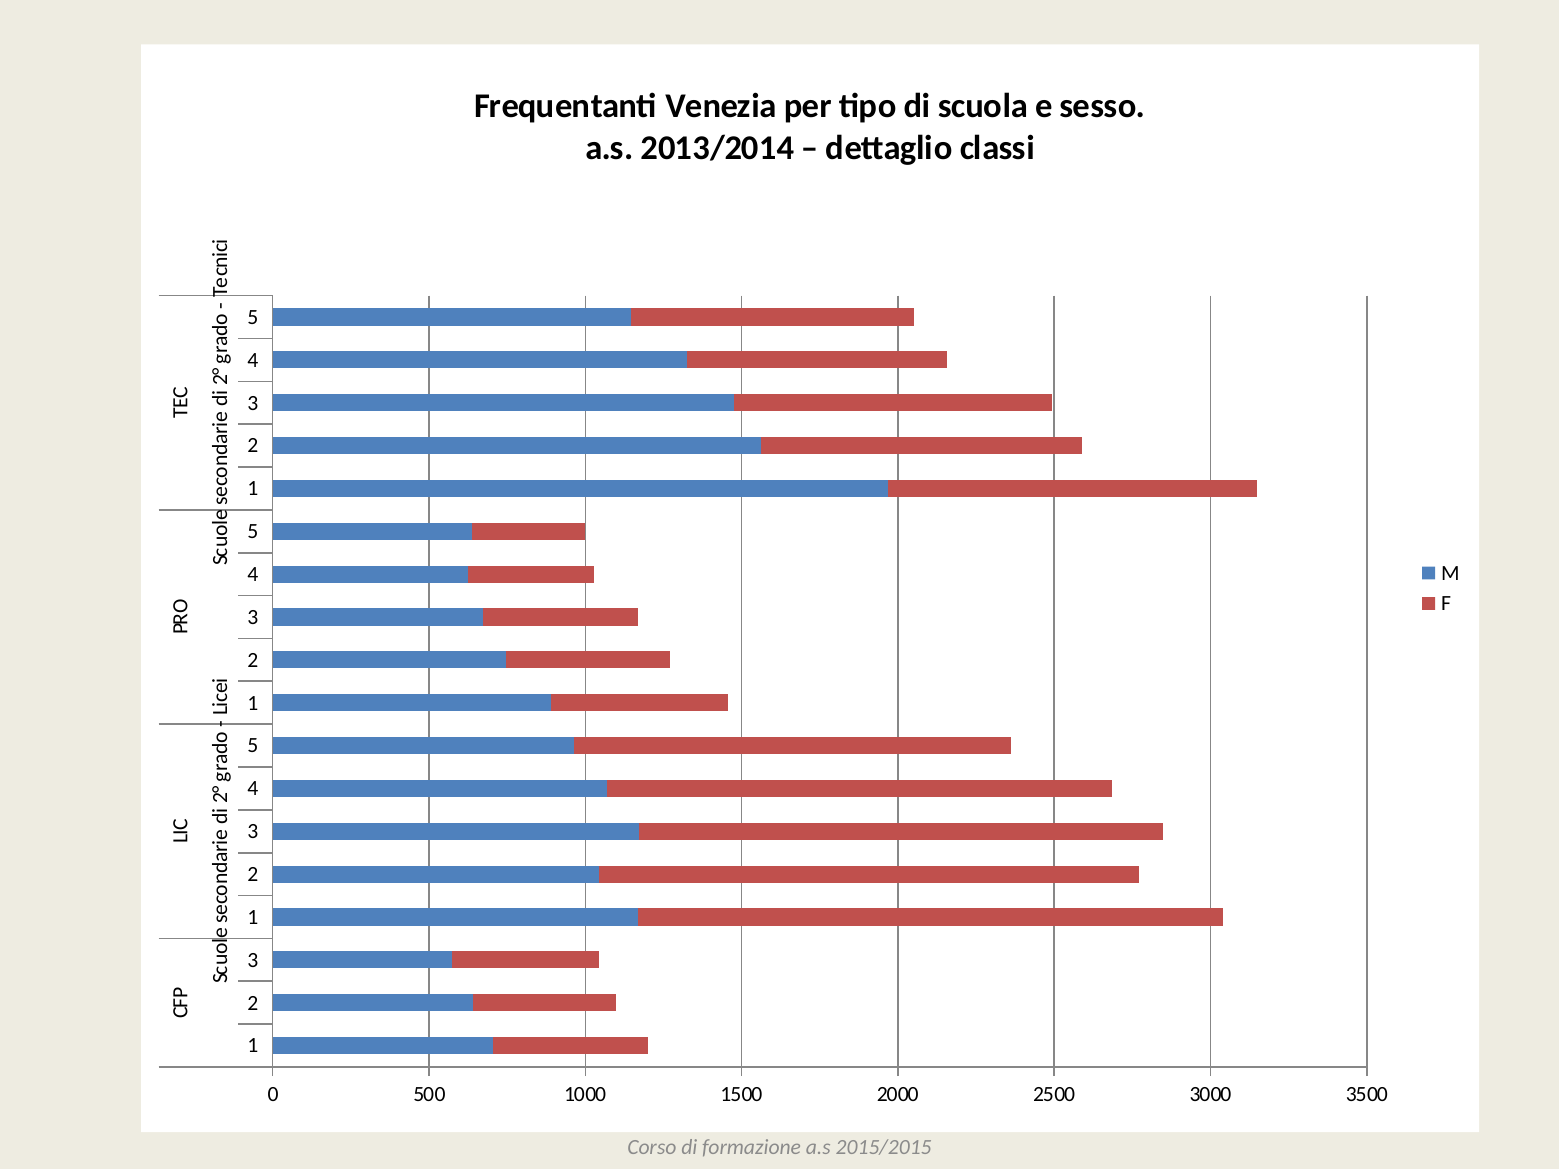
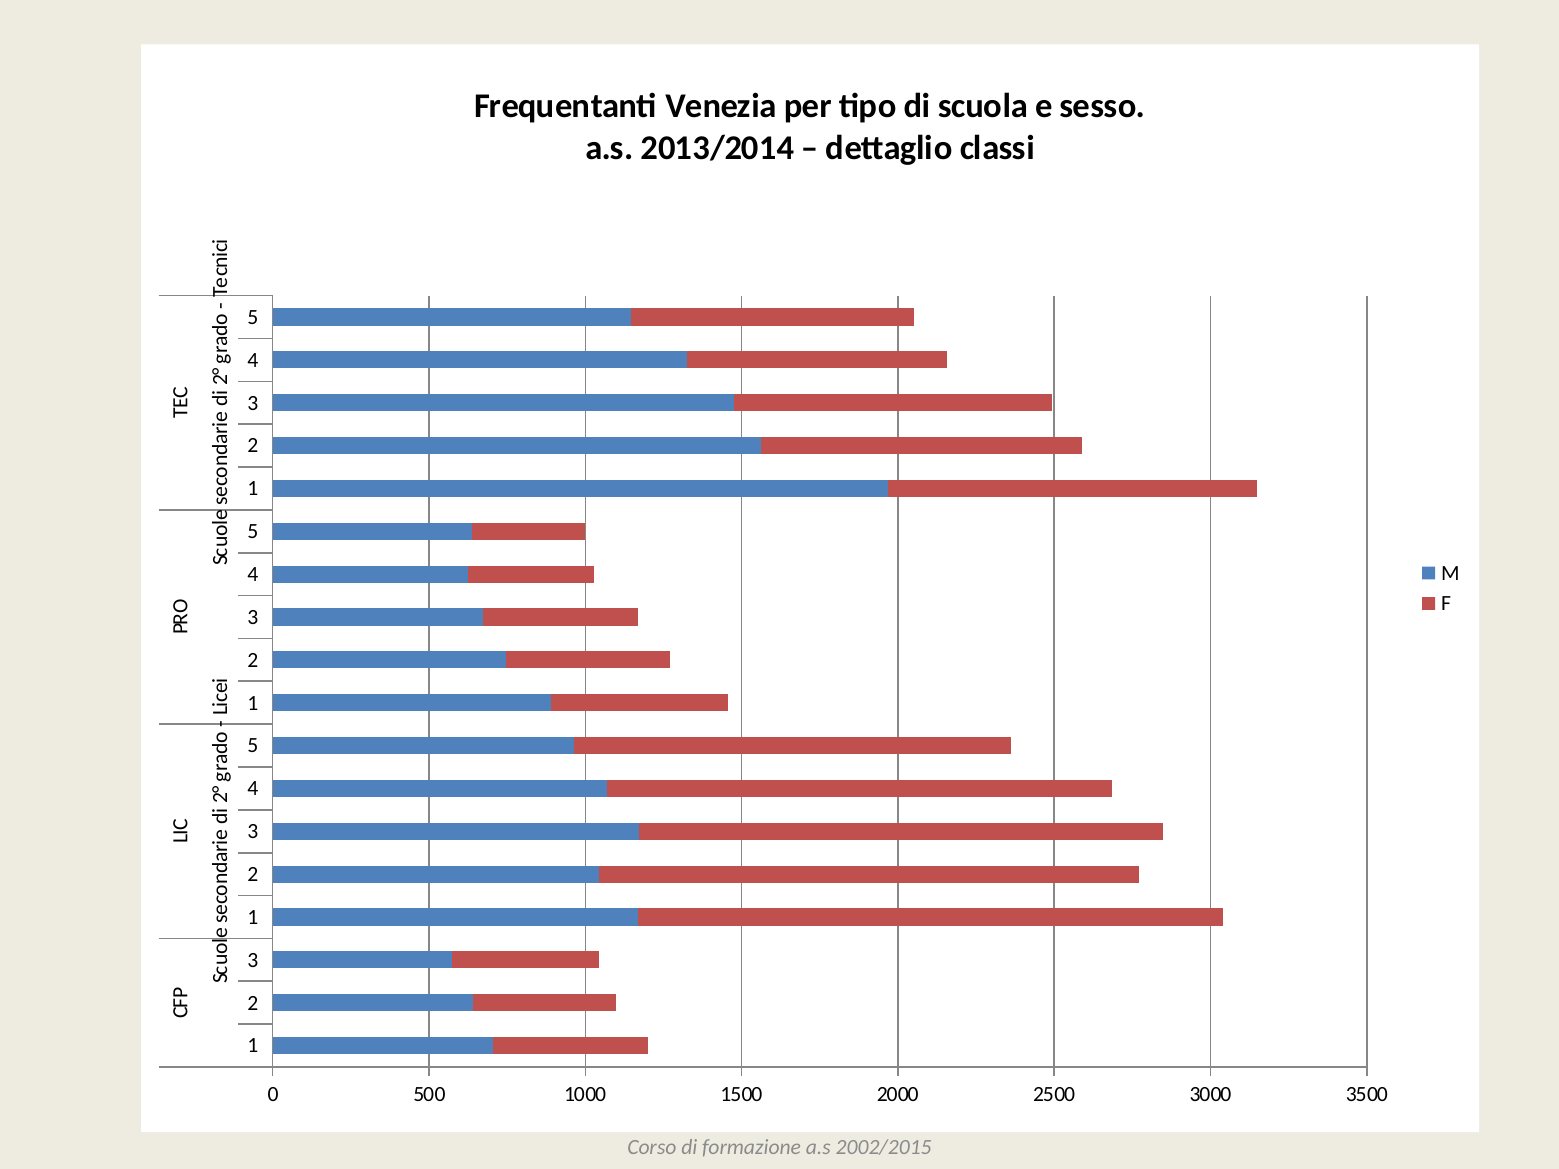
2015/2015: 2015/2015 -> 2002/2015
